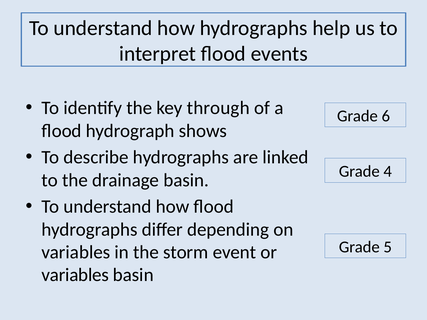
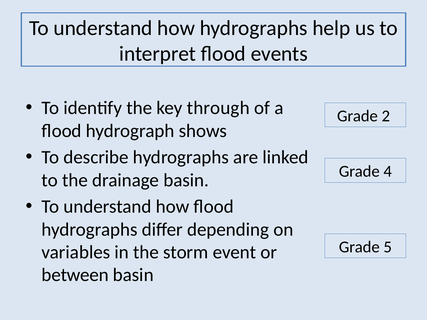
6: 6 -> 2
variables at (75, 275): variables -> between
